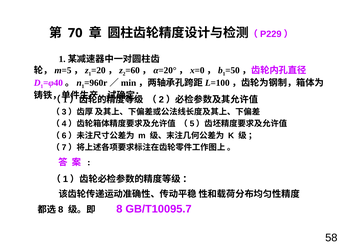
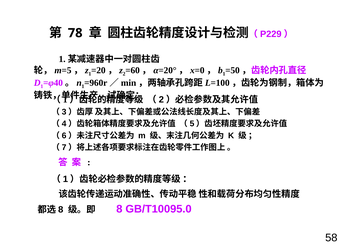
70: 70 -> 78
GB/T10095.7: GB/T10095.7 -> GB/T10095.0
